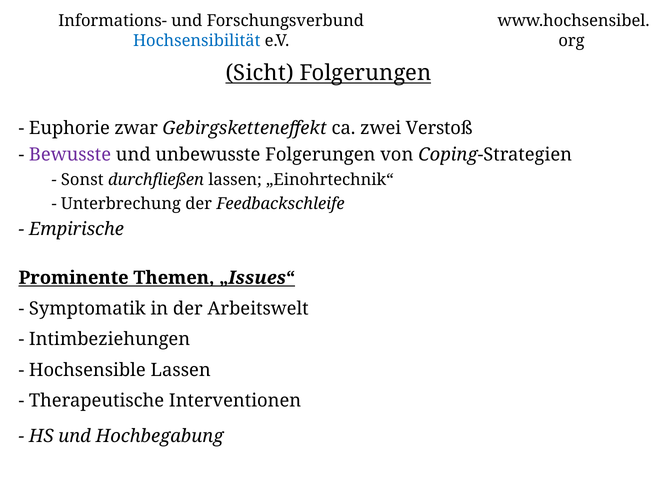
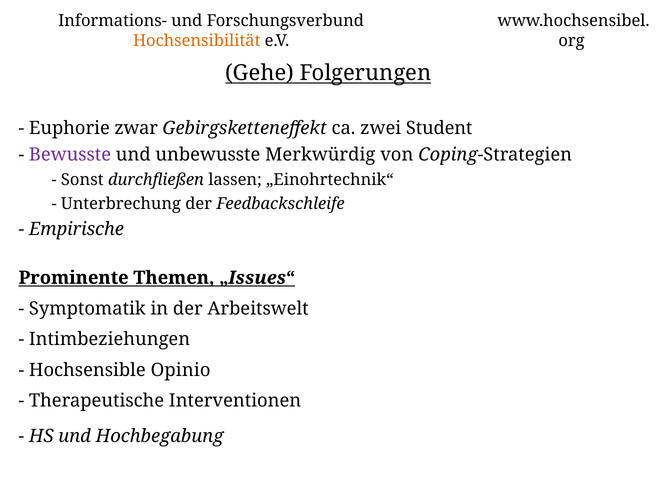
Hochsensibilität colour: blue -> orange
Sicht: Sicht -> Gehe
Verstoß: Verstoß -> Student
unbewusste Folgerungen: Folgerungen -> Merkwürdig
Hochsensible Lassen: Lassen -> Opinio
